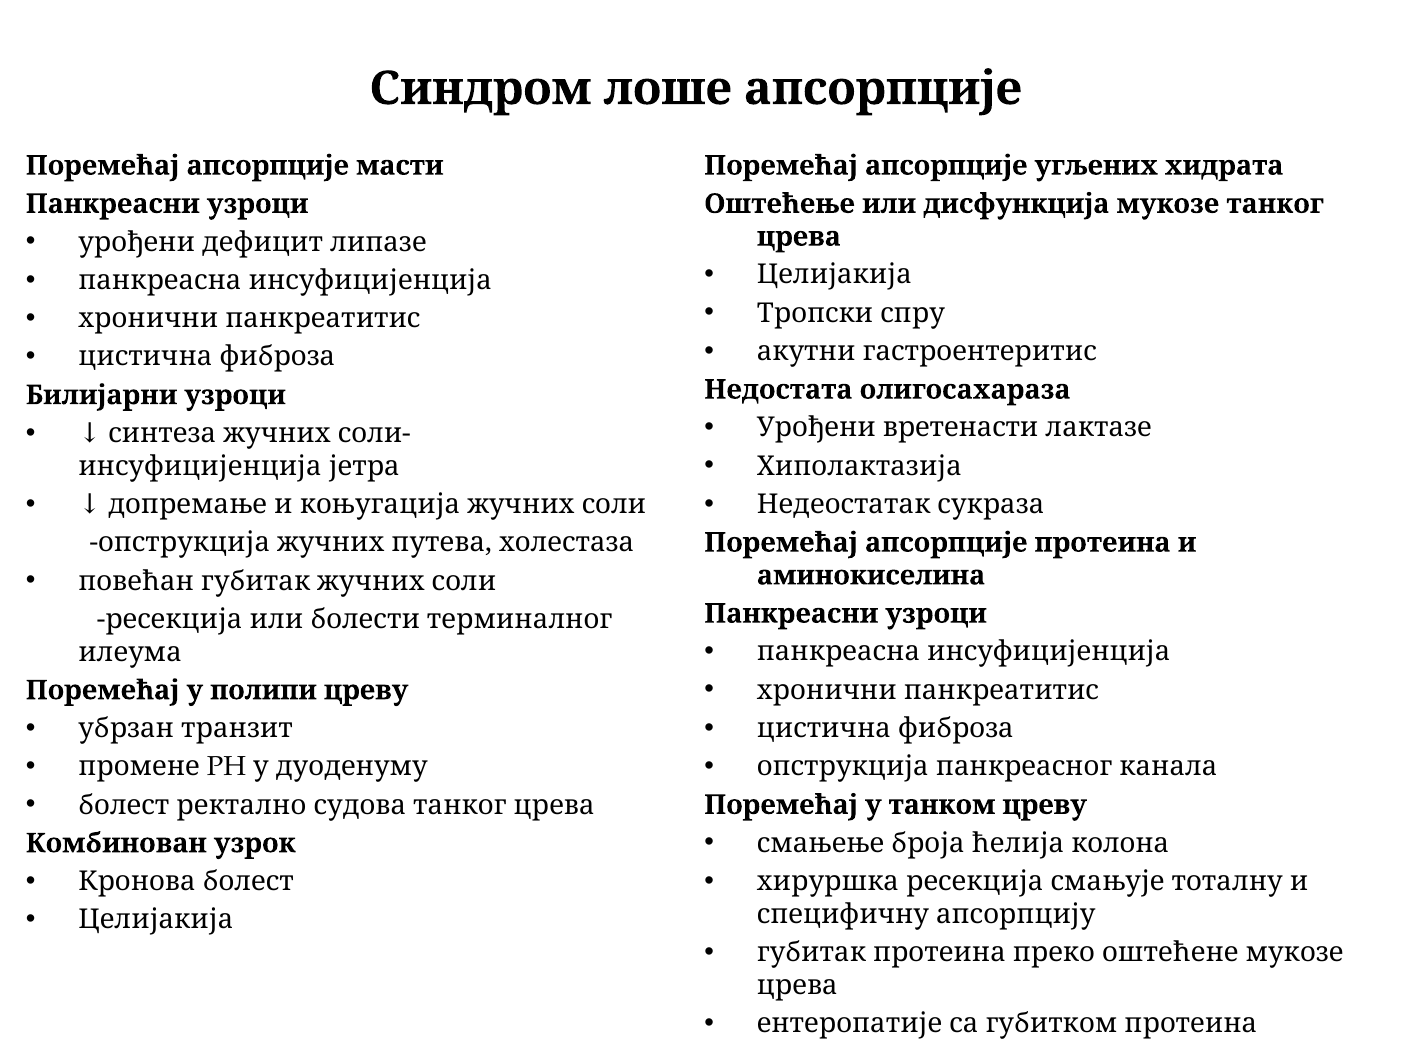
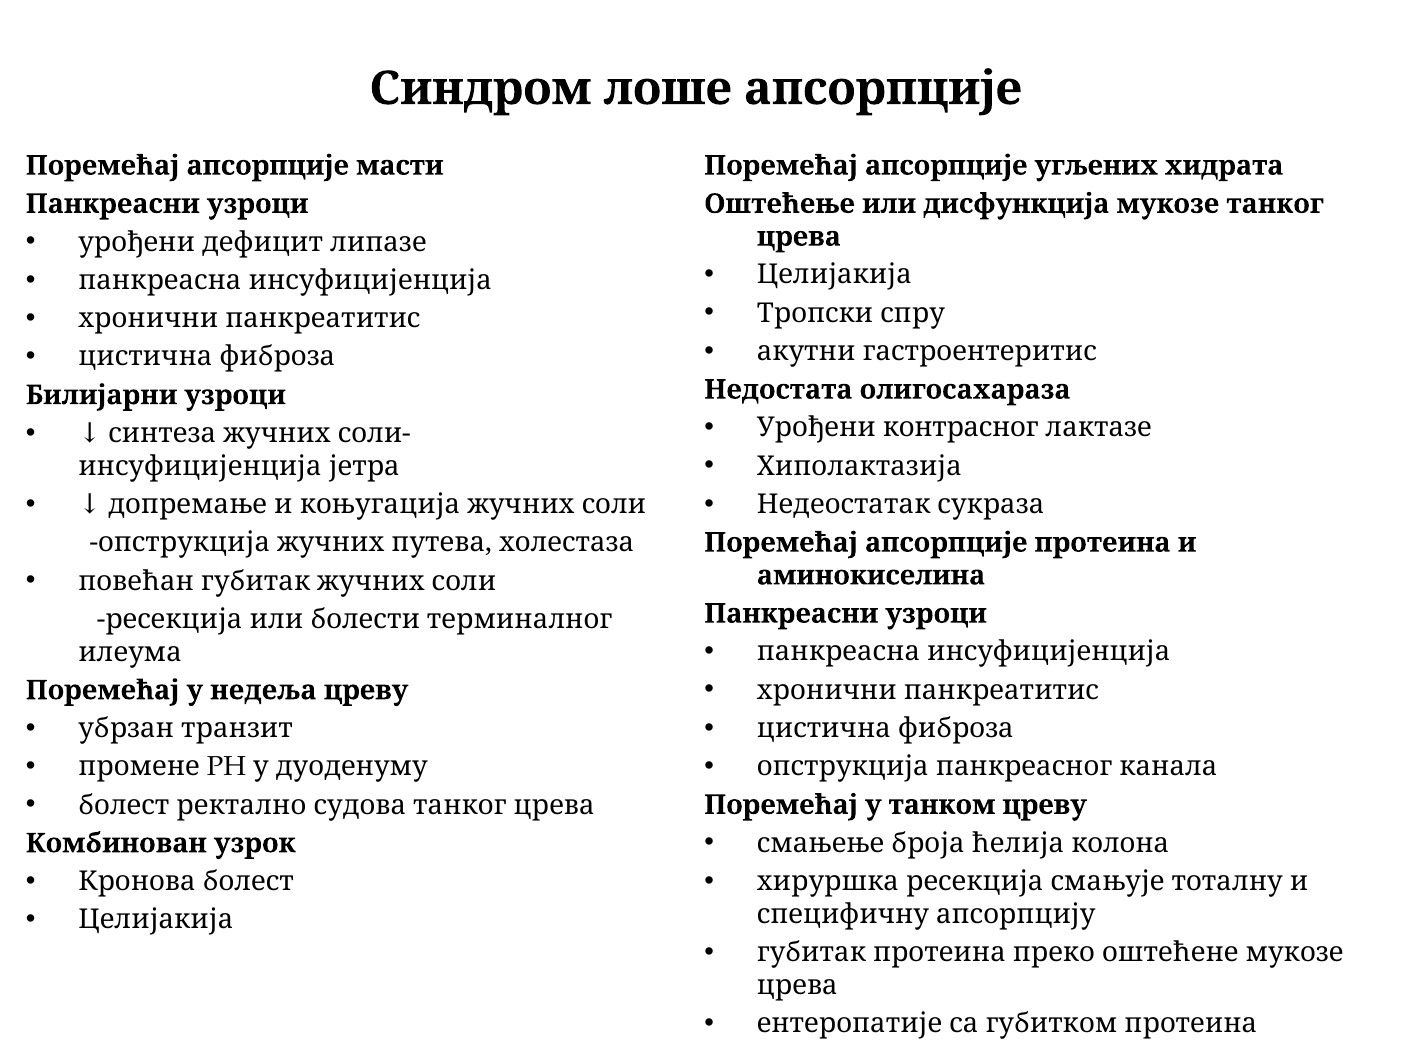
вретенасти: вретенасти -> контрасног
полипи: полипи -> недеља
